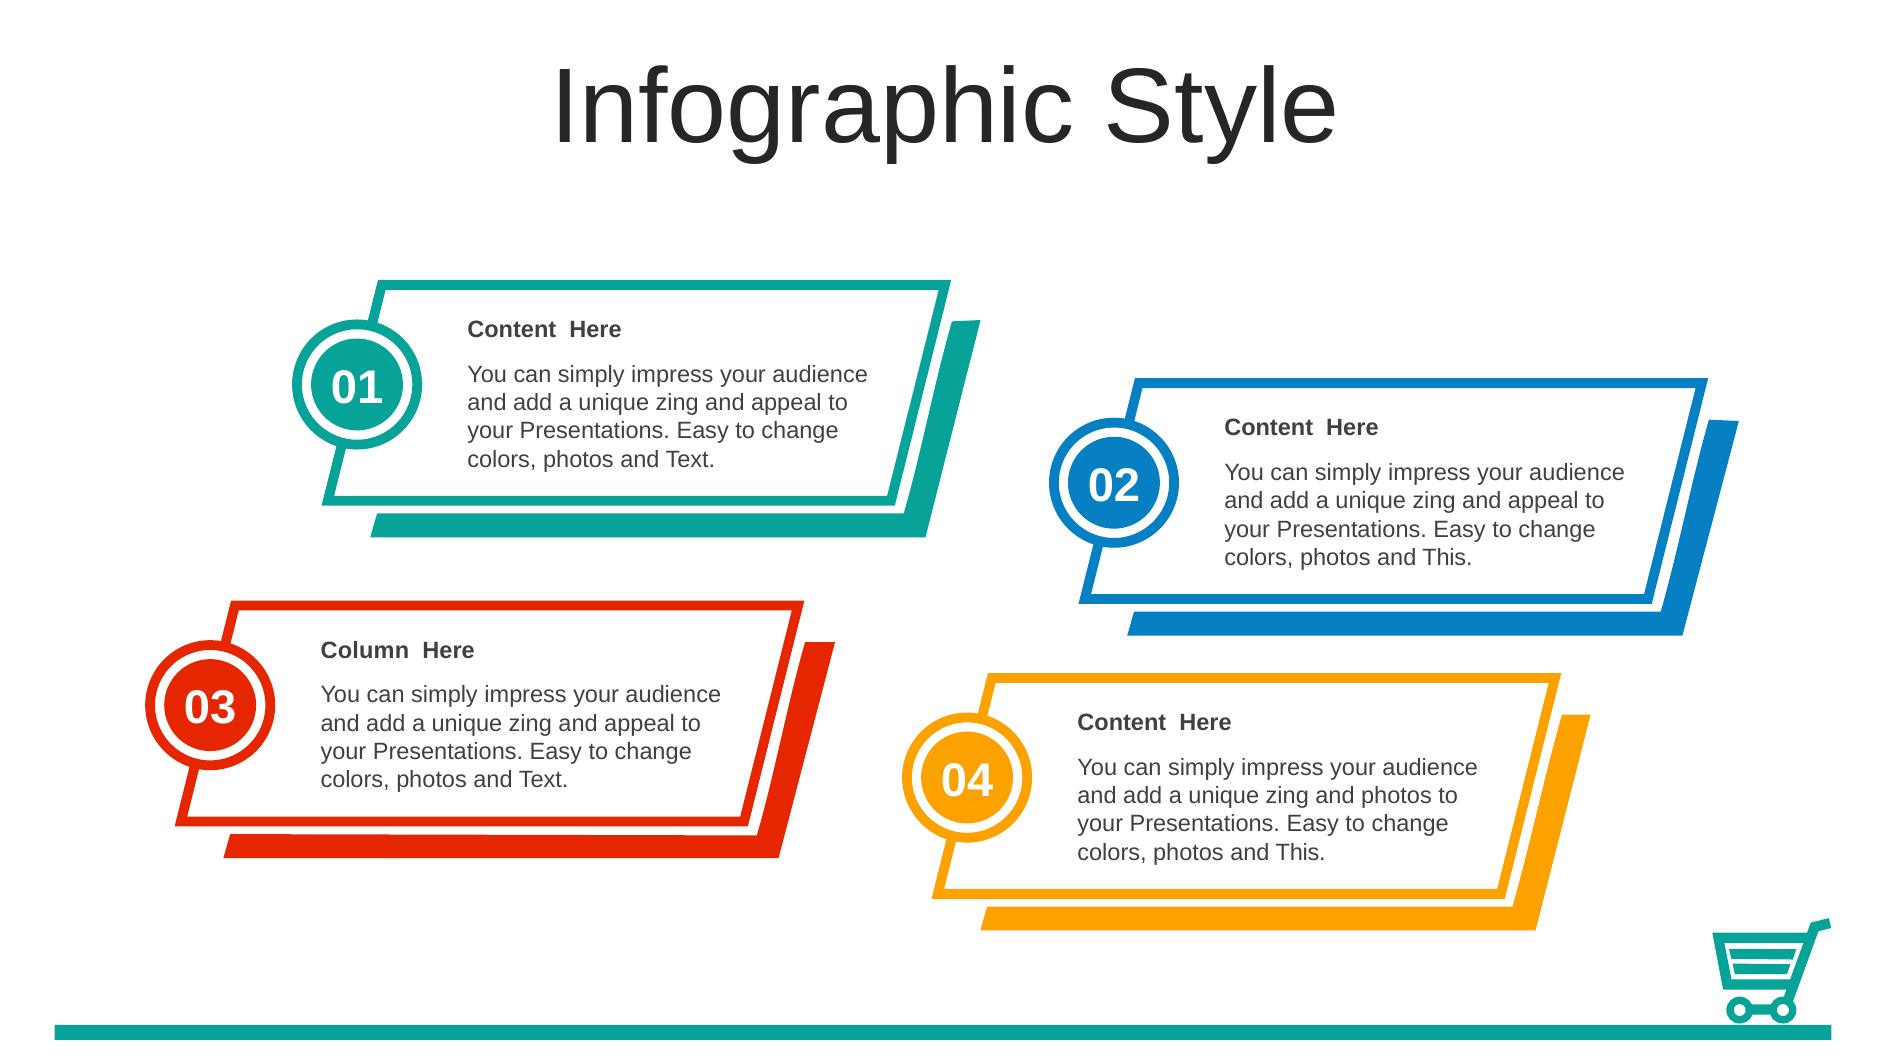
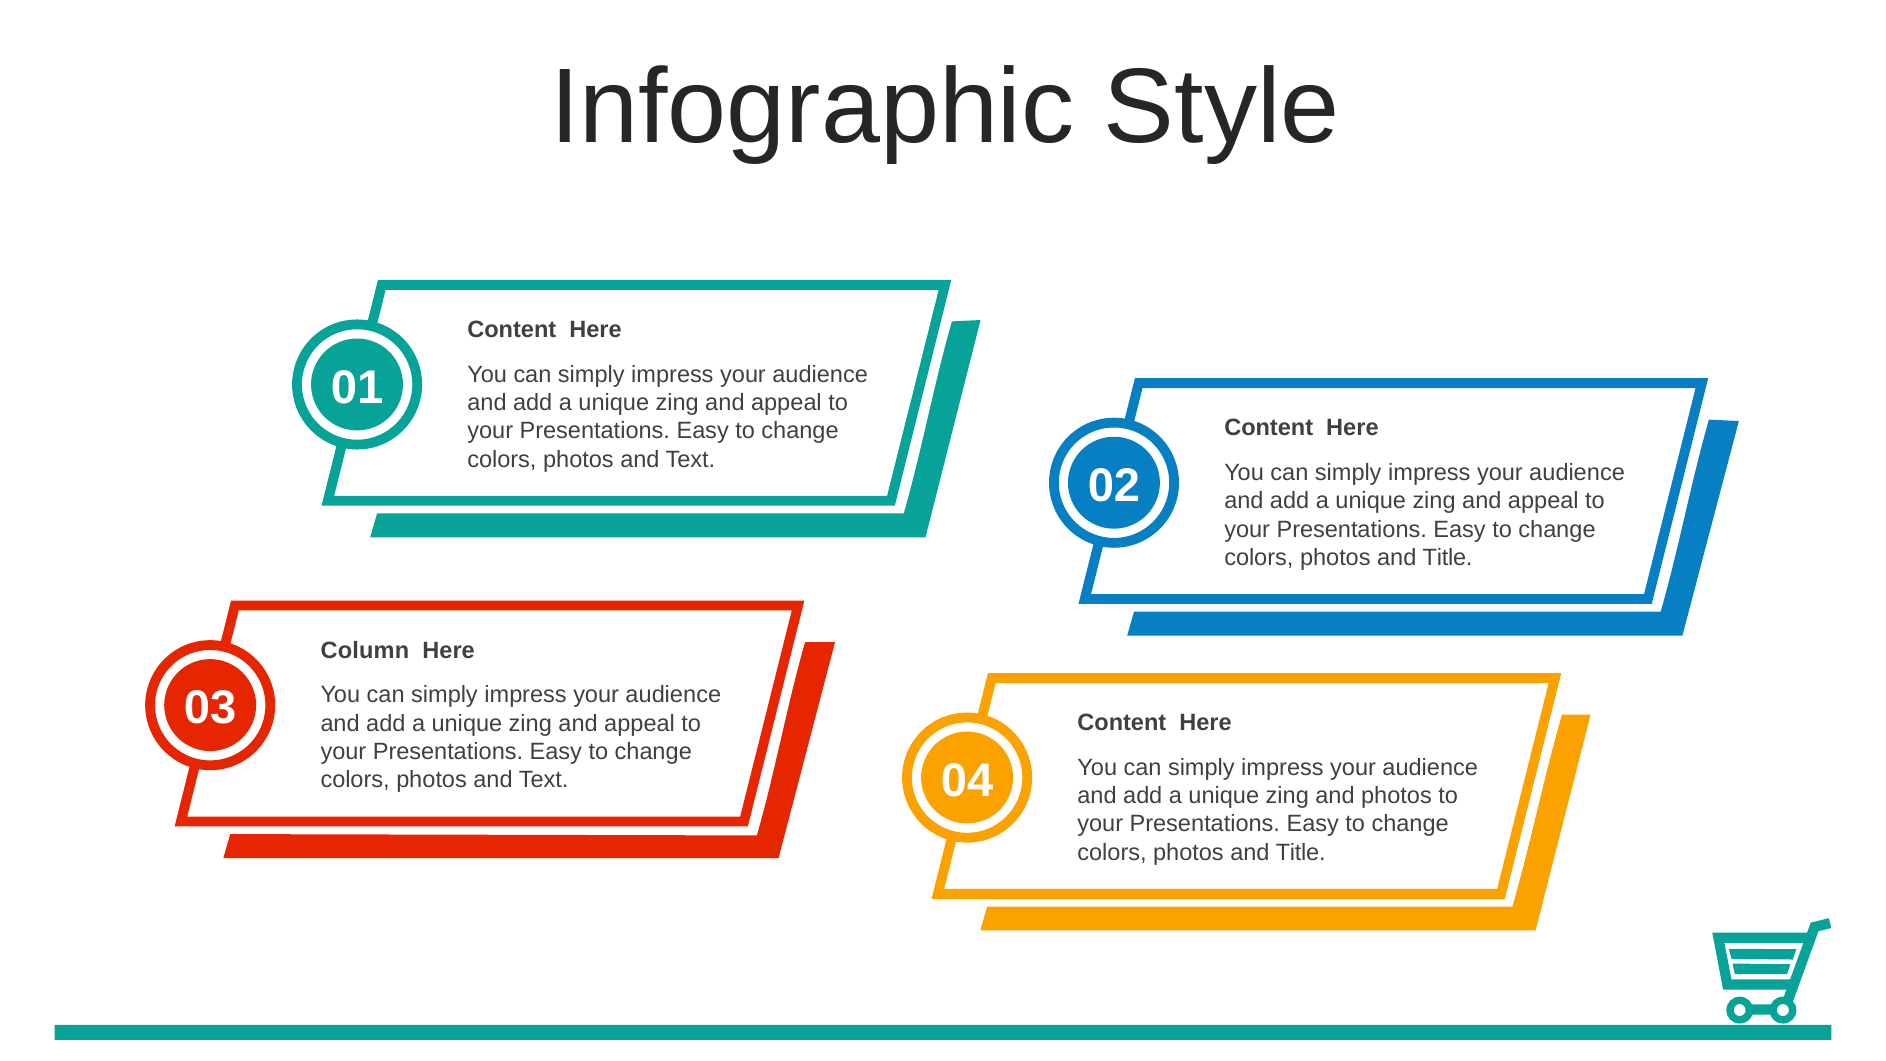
This at (1448, 558): This -> Title
This at (1301, 852): This -> Title
